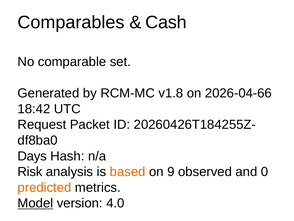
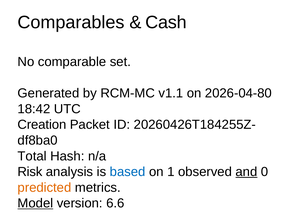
v1.8: v1.8 -> v1.1
2026-04-66: 2026-04-66 -> 2026-04-80
Request: Request -> Creation
Days: Days -> Total
based colour: orange -> blue
9: 9 -> 1
and underline: none -> present
4.0: 4.0 -> 6.6
